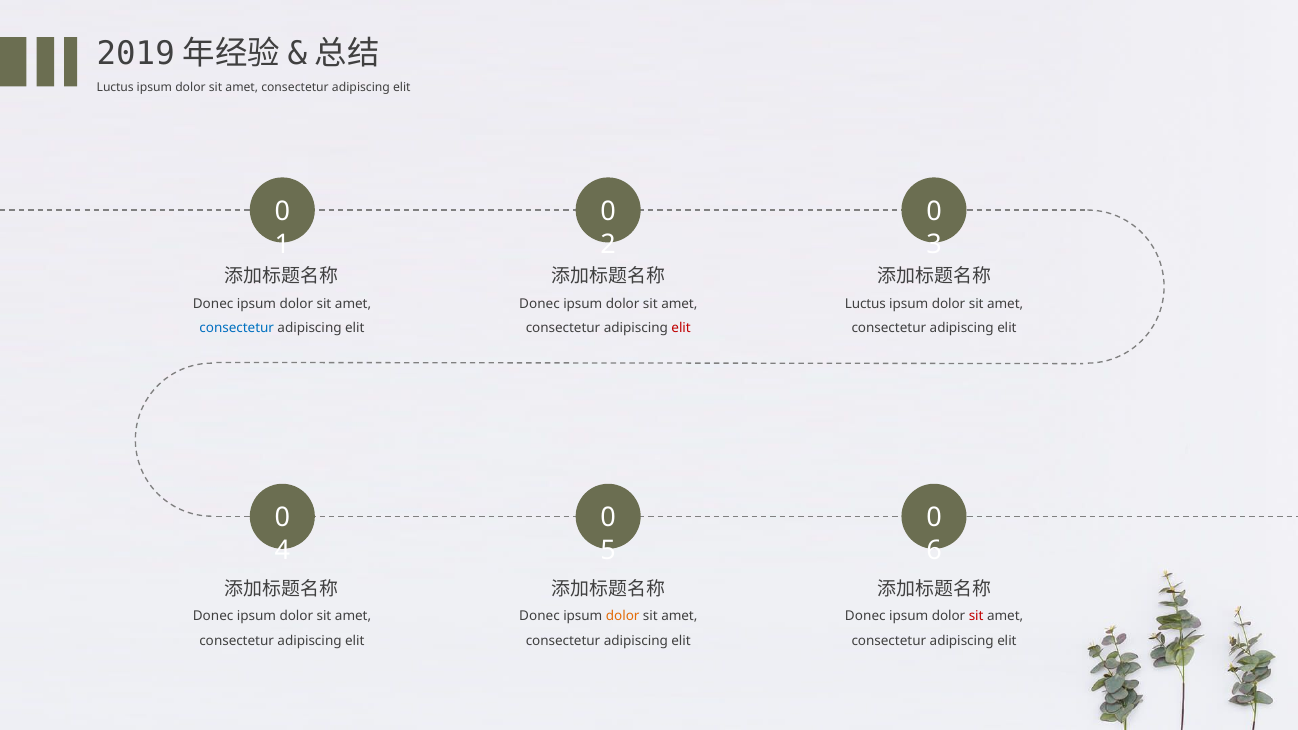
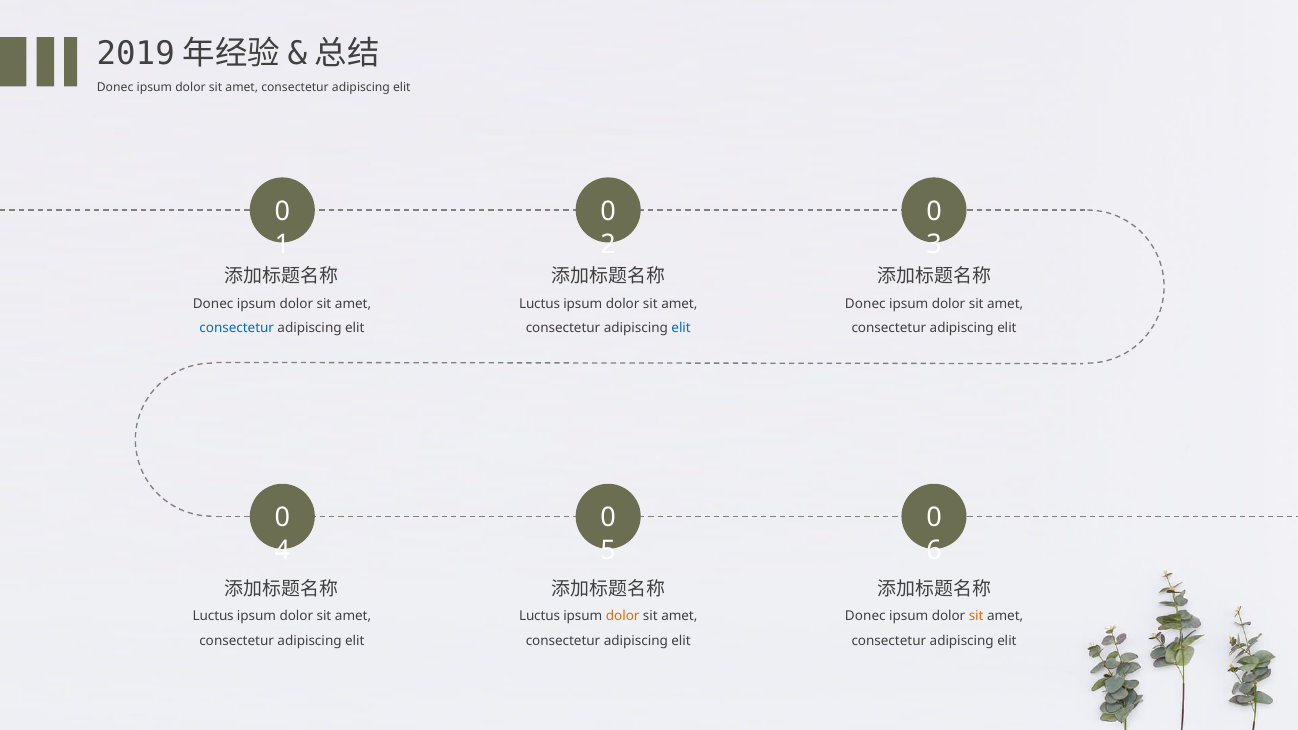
Luctus at (115, 88): Luctus -> Donec
Donec at (539, 304): Donec -> Luctus
Luctus at (865, 304): Luctus -> Donec
elit at (681, 328) colour: red -> blue
Donec at (213, 616): Donec -> Luctus
Donec at (539, 616): Donec -> Luctus
sit at (976, 616) colour: red -> orange
